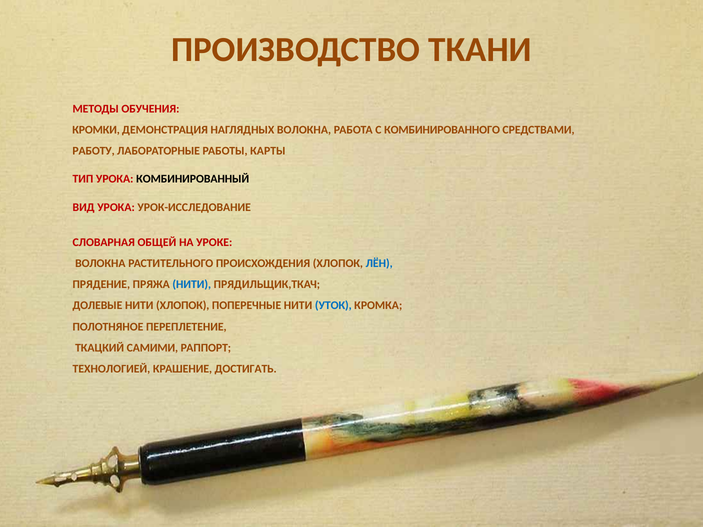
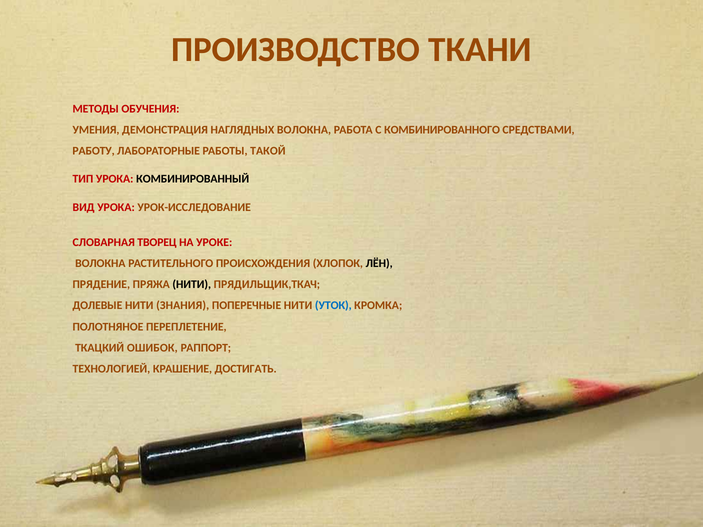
КРОМКИ: КРОМКИ -> УМЕНИЯ
КАРТЫ: КАРТЫ -> ТАКОЙ
ОБЩЕЙ: ОБЩЕЙ -> ТВОРЕЦ
ЛЁН colour: blue -> black
НИТИ at (192, 285) colour: blue -> black
НИТИ ХЛОПОК: ХЛОПОК -> ЗНАНИЯ
САМИМИ: САМИМИ -> ОШИБОК
